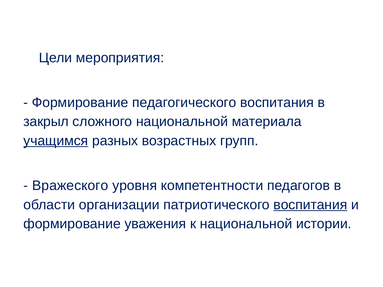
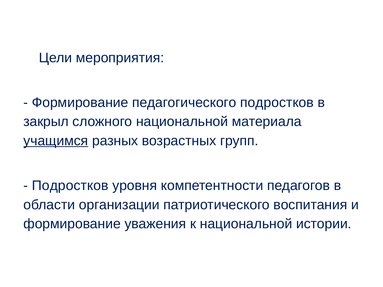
педагогического воспитания: воспитания -> подростков
Вражеского at (70, 186): Вражеского -> Подростков
воспитания at (310, 205) underline: present -> none
